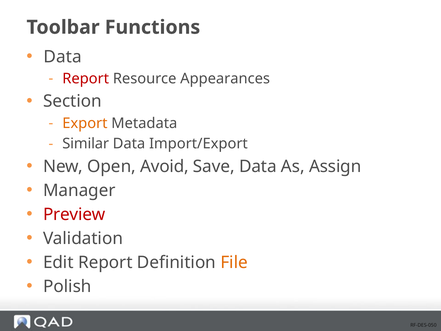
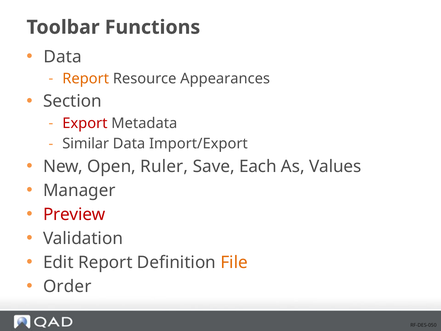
Report at (86, 79) colour: red -> orange
Export colour: orange -> red
Avoid: Avoid -> Ruler
Save Data: Data -> Each
Assign: Assign -> Values
Polish: Polish -> Order
